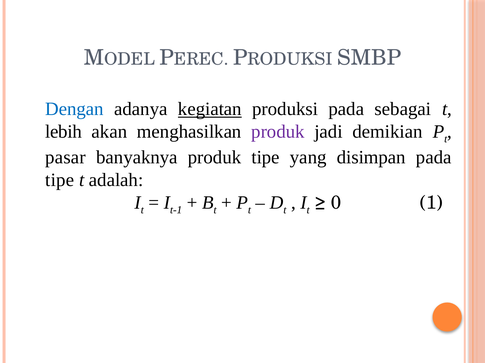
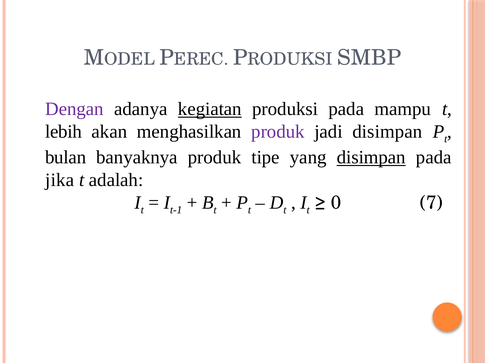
Dengan colour: blue -> purple
sebagai: sebagai -> mampu
jadi demikian: demikian -> disimpan
pasar: pasar -> bulan
disimpan at (371, 158) underline: none -> present
tipe at (60, 180): tipe -> jika
1: 1 -> 7
